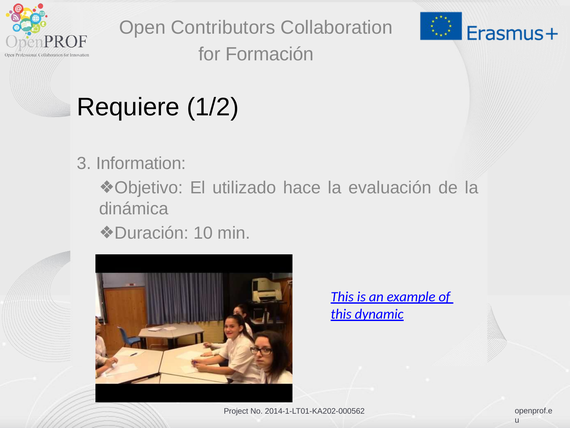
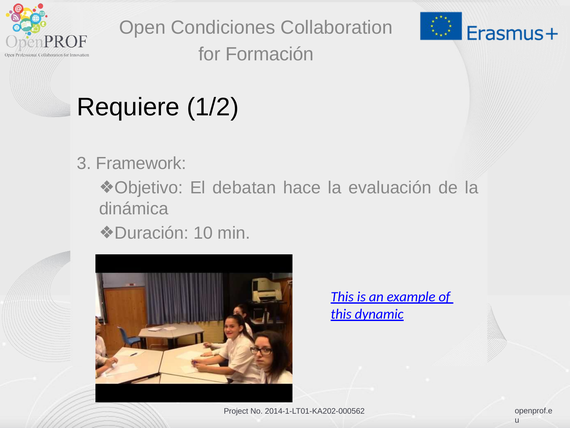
Contributors: Contributors -> Condiciones
Information: Information -> Framework
utilizado: utilizado -> debatan
